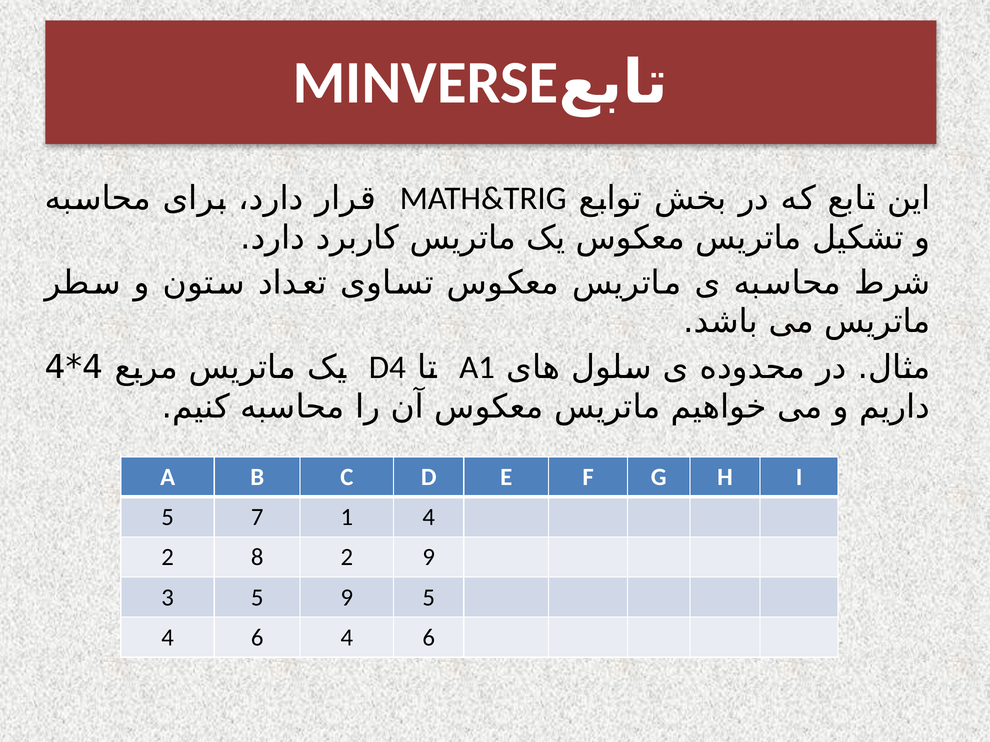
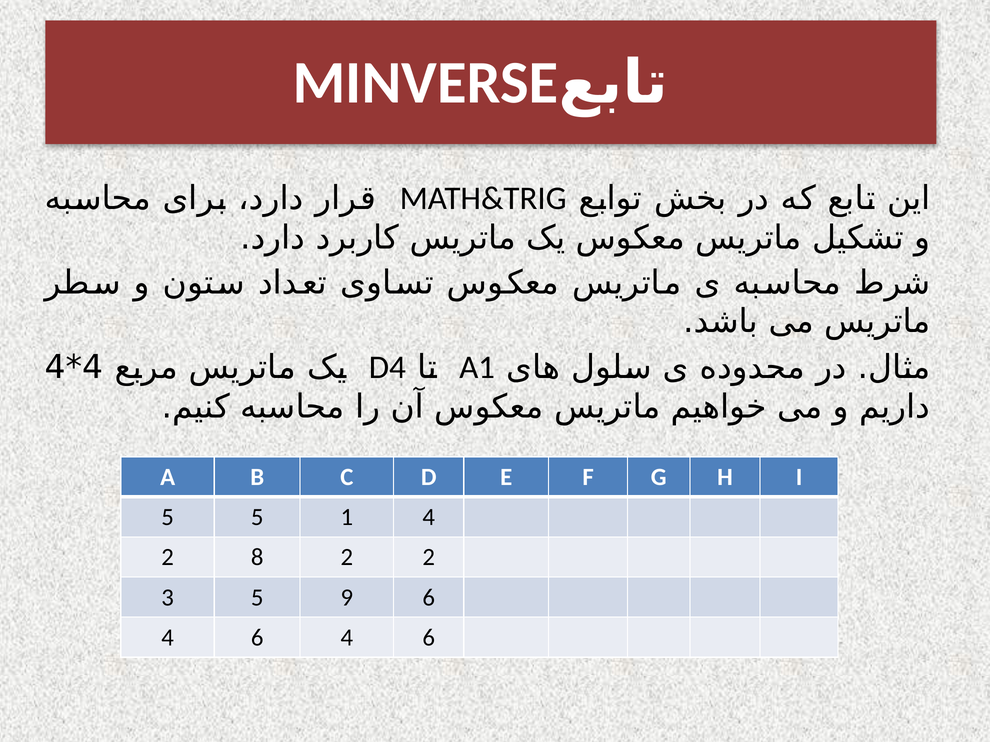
5 7: 7 -> 5
2 9: 9 -> 2
9 5: 5 -> 6
